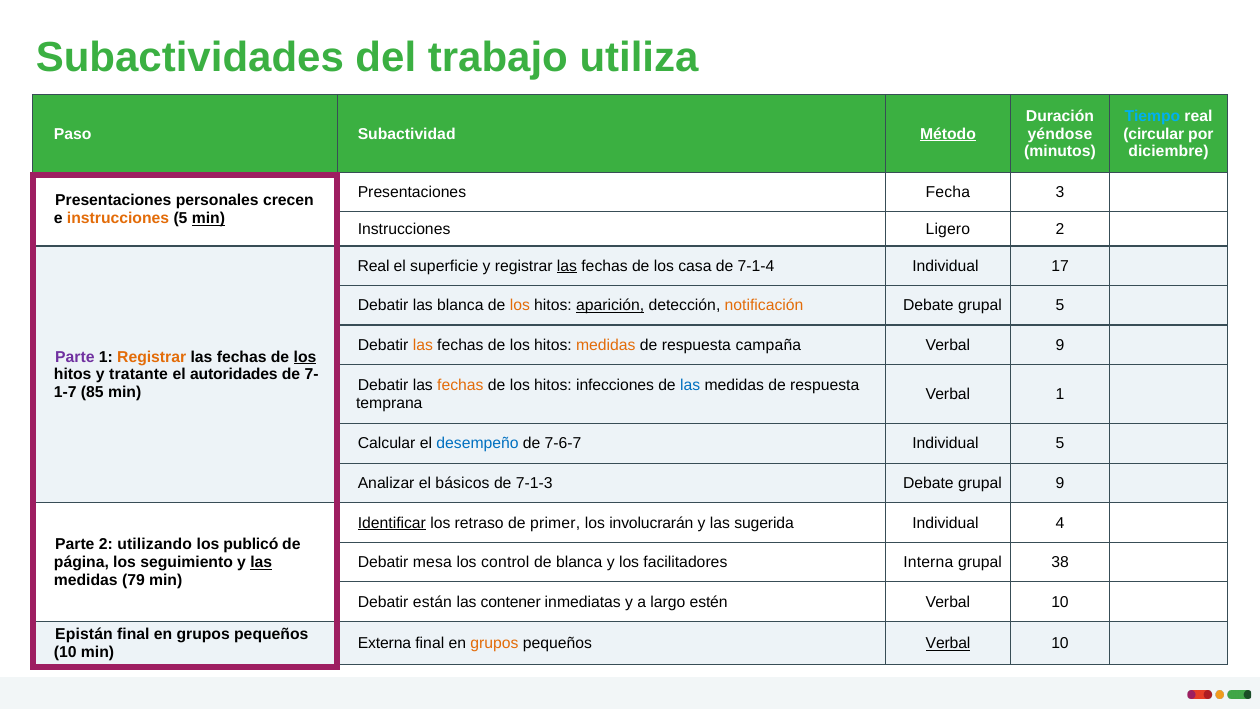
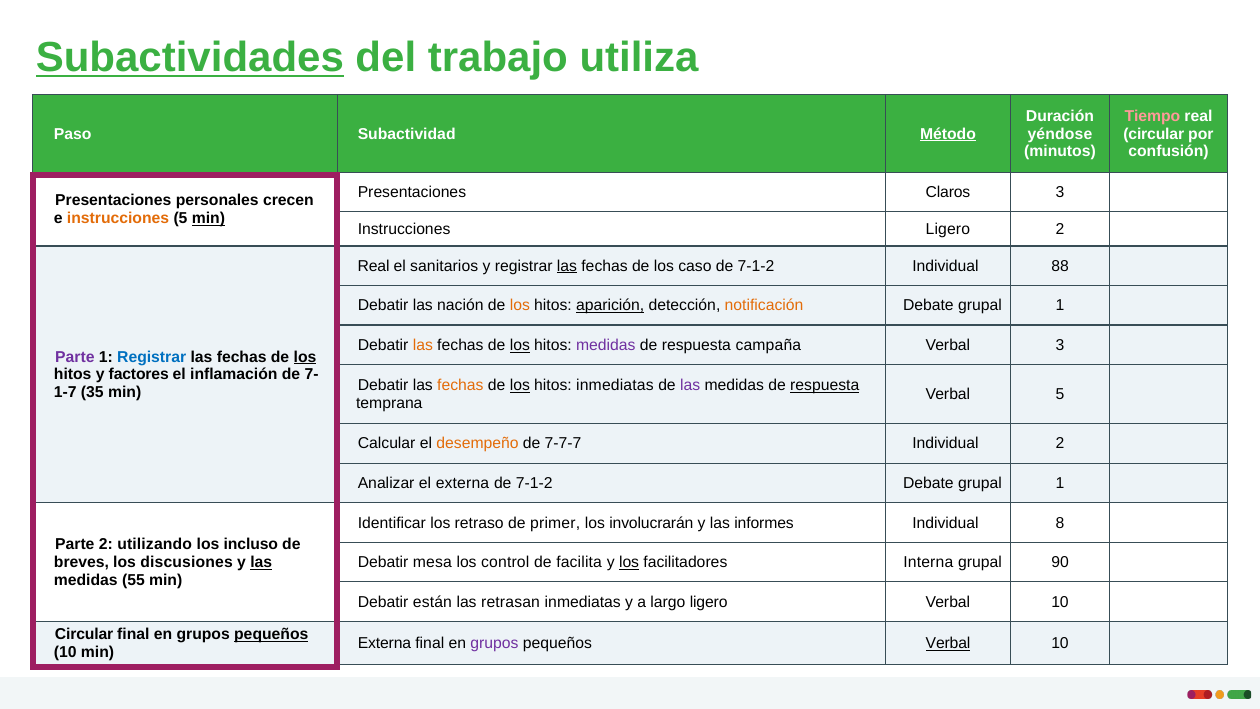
Subactividades underline: none -> present
Tiempo colour: light blue -> pink
diciembre: diciembre -> confusión
Fecha: Fecha -> Claros
superficie: superficie -> sanitarios
casa: casa -> caso
7-1-4 at (756, 266): 7-1-4 -> 7-1-2
17: 17 -> 88
las blanca: blanca -> nación
5 at (1060, 305): 5 -> 1
los at (520, 345) underline: none -> present
medidas at (606, 345) colour: orange -> purple
Verbal 9: 9 -> 3
Registrar at (152, 357) colour: orange -> blue
tratante: tratante -> factores
autoridades: autoridades -> inflamación
los at (520, 385) underline: none -> present
hitos infecciones: infecciones -> inmediatas
las at (690, 385) colour: blue -> purple
respuesta at (825, 385) underline: none -> present
85: 85 -> 35
Verbal 1: 1 -> 5
desempeño colour: blue -> orange
7-6-7: 7-6-7 -> 7-7-7
Individual 5: 5 -> 2
el básicos: básicos -> externa
7-1-3 at (534, 483): 7-1-3 -> 7-1-2
9 at (1060, 483): 9 -> 1
Identificar underline: present -> none
sugerida: sugerida -> informes
4: 4 -> 8
publicó: publicó -> incluso
página: página -> breves
seguimiento: seguimiento -> discusiones
de blanca: blanca -> facilita
los at (629, 562) underline: none -> present
38: 38 -> 90
79: 79 -> 55
contener: contener -> retrasan
largo estén: estén -> ligero
Epistán at (84, 634): Epistán -> Circular
pequeños at (271, 634) underline: none -> present
grupos at (495, 643) colour: orange -> purple
